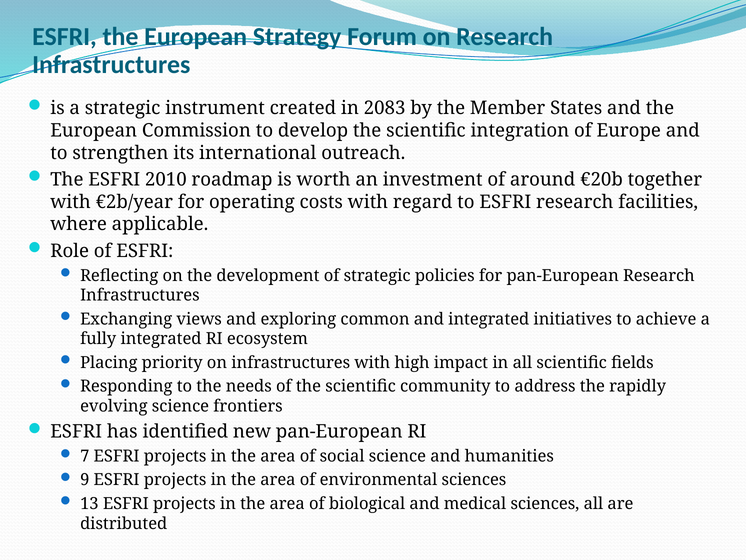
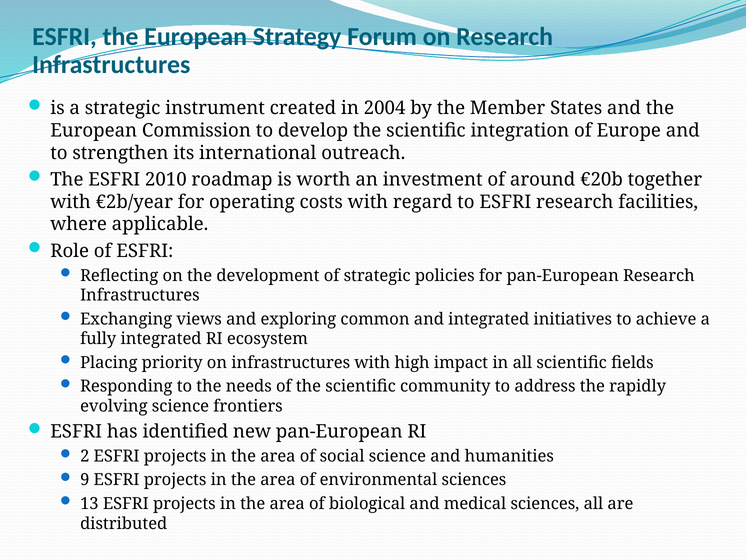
2083: 2083 -> 2004
7: 7 -> 2
